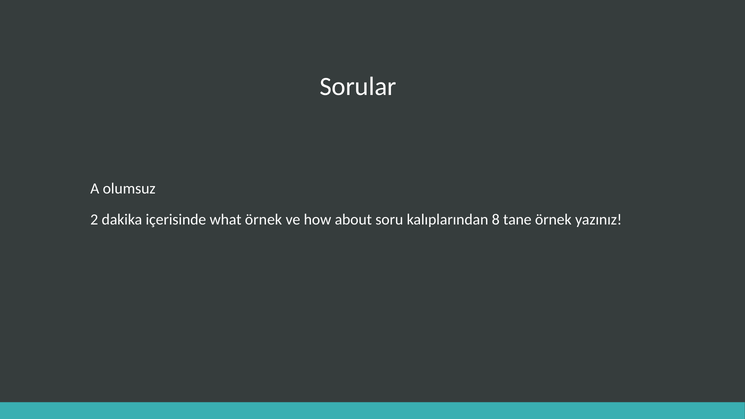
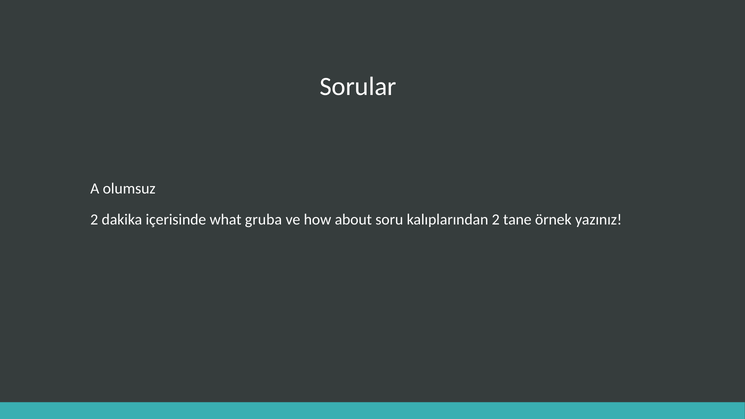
what örnek: örnek -> gruba
kalıplarından 8: 8 -> 2
